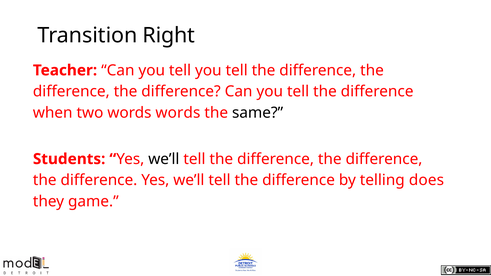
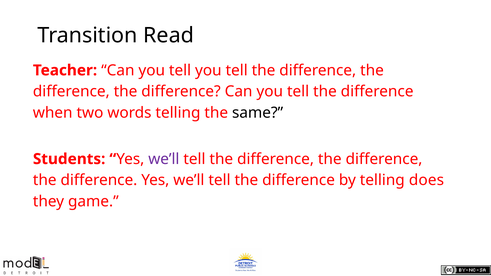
Right: Right -> Read
words words: words -> telling
we’ll at (164, 159) colour: black -> purple
